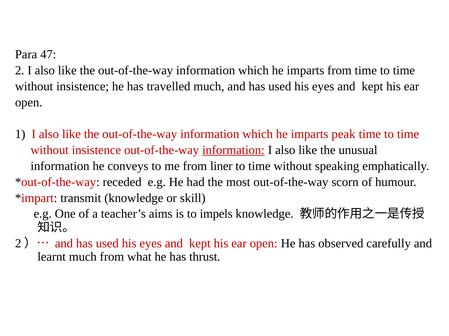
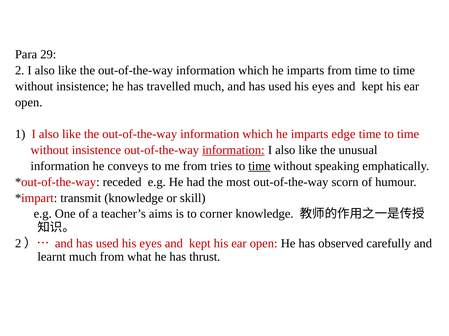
47: 47 -> 29
peak: peak -> edge
liner: liner -> tries
time at (259, 166) underline: none -> present
impels: impels -> corner
